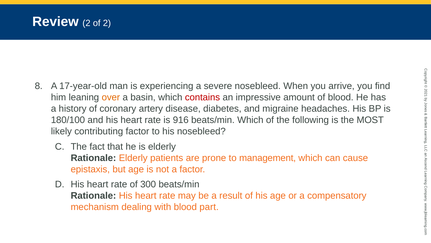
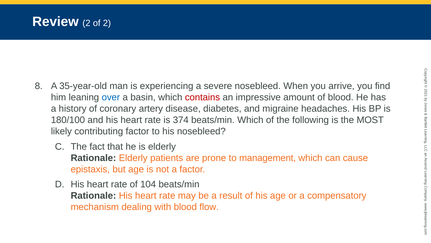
17-year-old: 17-year-old -> 35-year-old
over colour: orange -> blue
916: 916 -> 374
300: 300 -> 104
part: part -> flow
